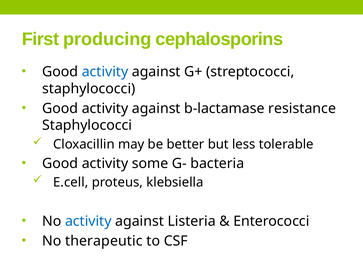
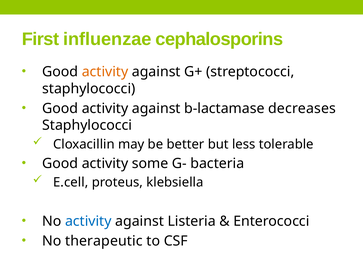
producing: producing -> influenzae
activity at (105, 72) colour: blue -> orange
resistance: resistance -> decreases
